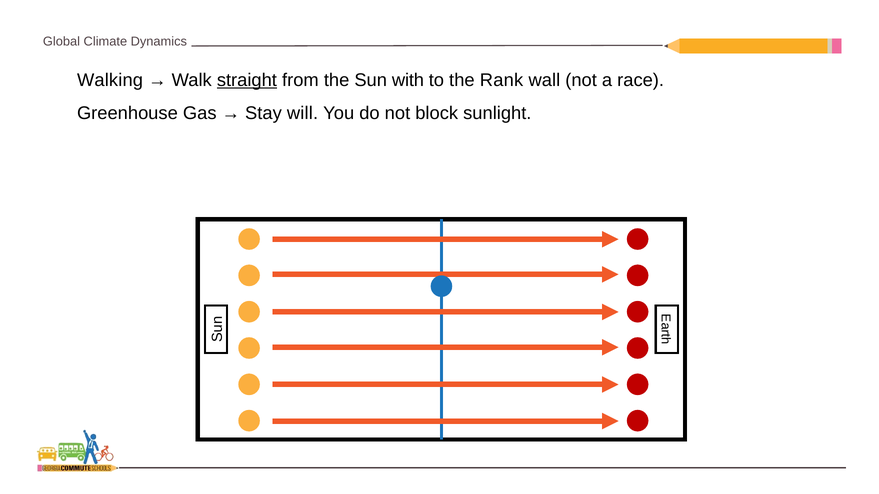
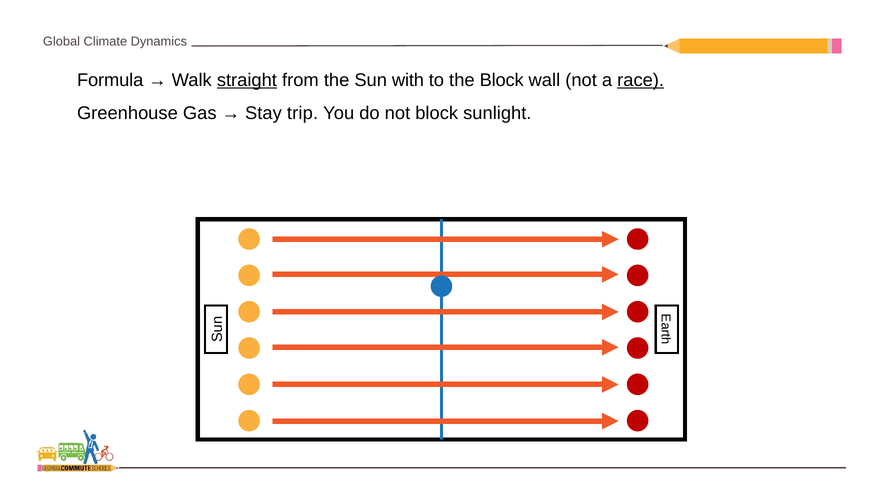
Walking: Walking -> Formula
the Rank: Rank -> Block
race underline: none -> present
will: will -> trip
